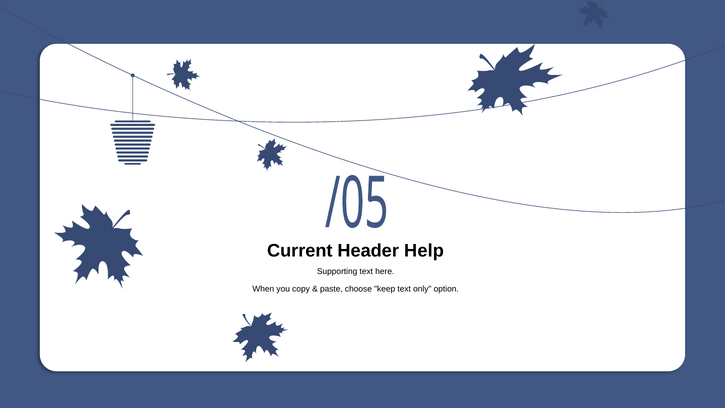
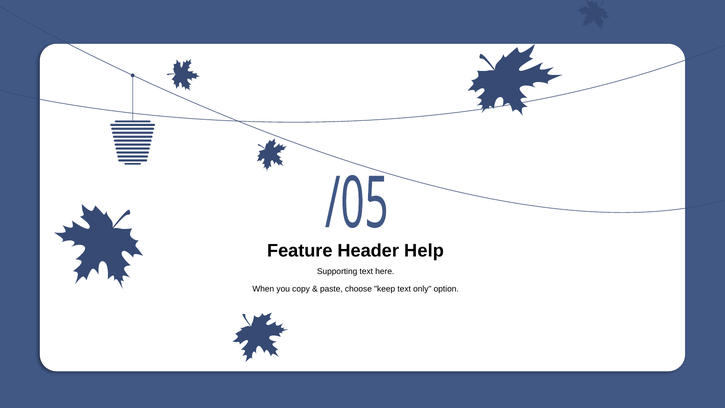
Current: Current -> Feature
